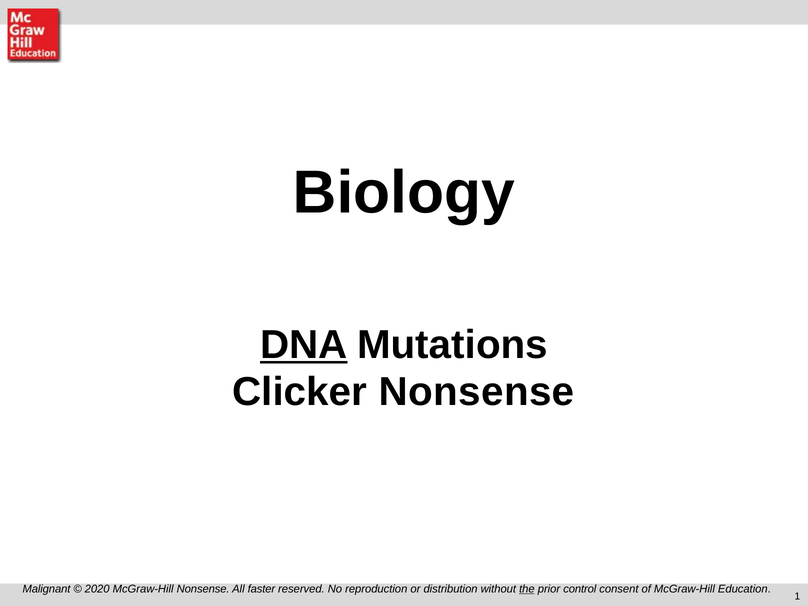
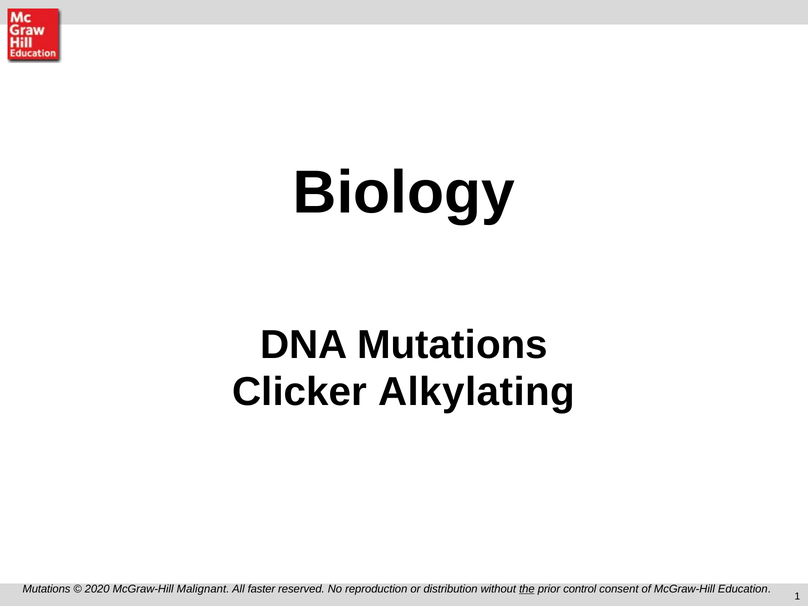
DNA underline: present -> none
Clicker Nonsense: Nonsense -> Alkylating
Malignant at (46, 589): Malignant -> Mutations
McGraw-Hill Nonsense: Nonsense -> Malignant
